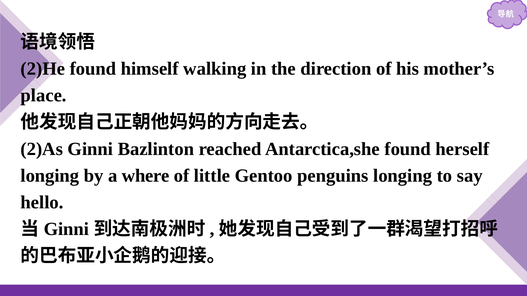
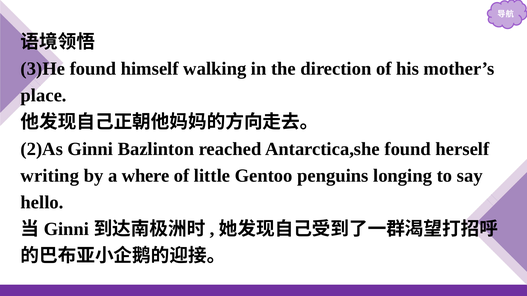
2)He: 2)He -> 3)He
longing at (50, 176): longing -> writing
